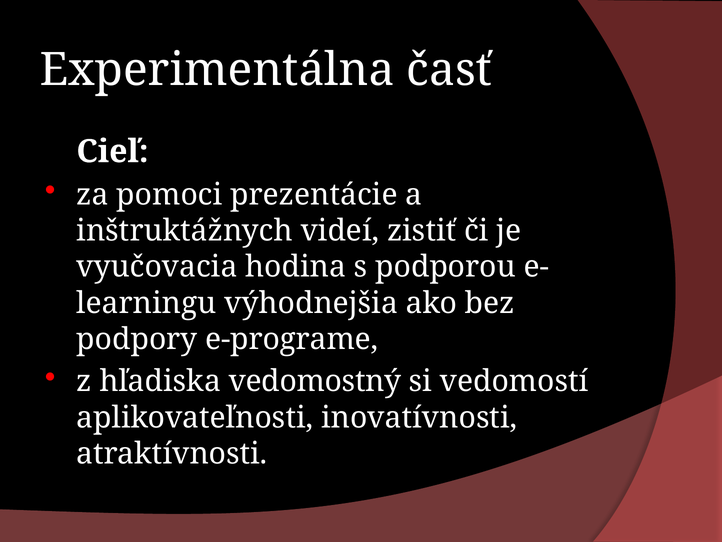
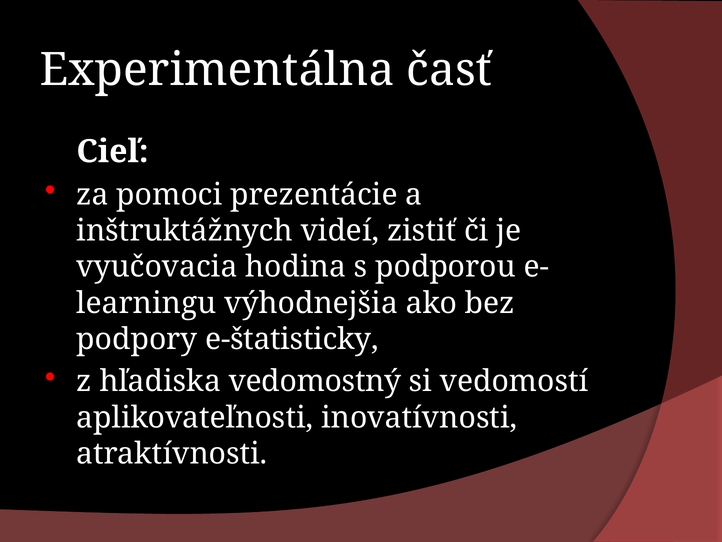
e-programe: e-programe -> e-štatisticky
